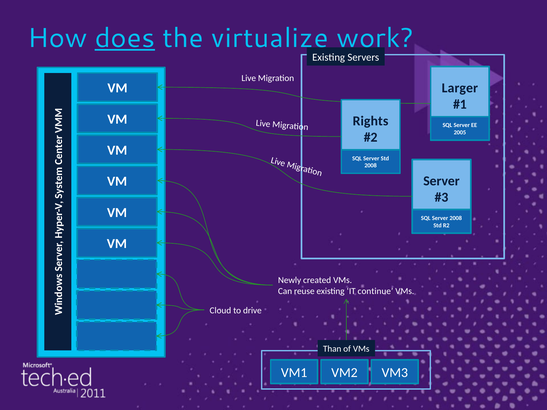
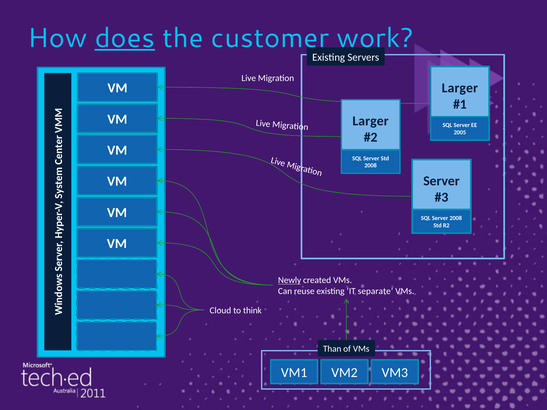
virtualize: virtualize -> customer
Rights at (371, 121): Rights -> Larger
Newly underline: none -> present
continue: continue -> separate
drive: drive -> think
